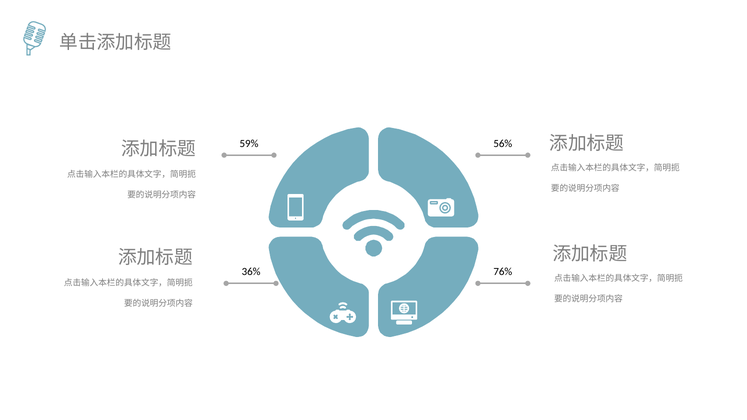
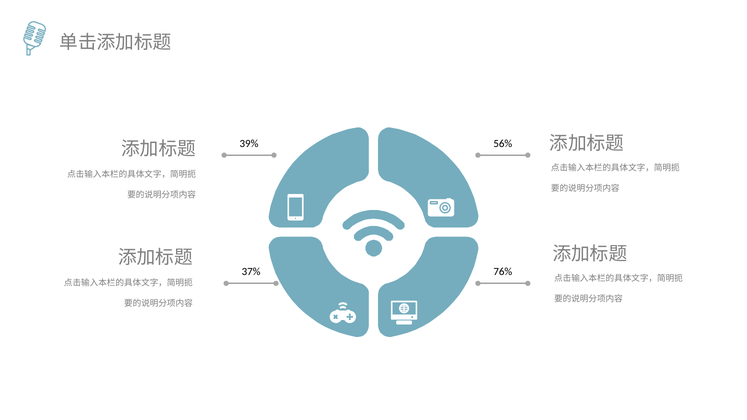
59%: 59% -> 39%
36%: 36% -> 37%
